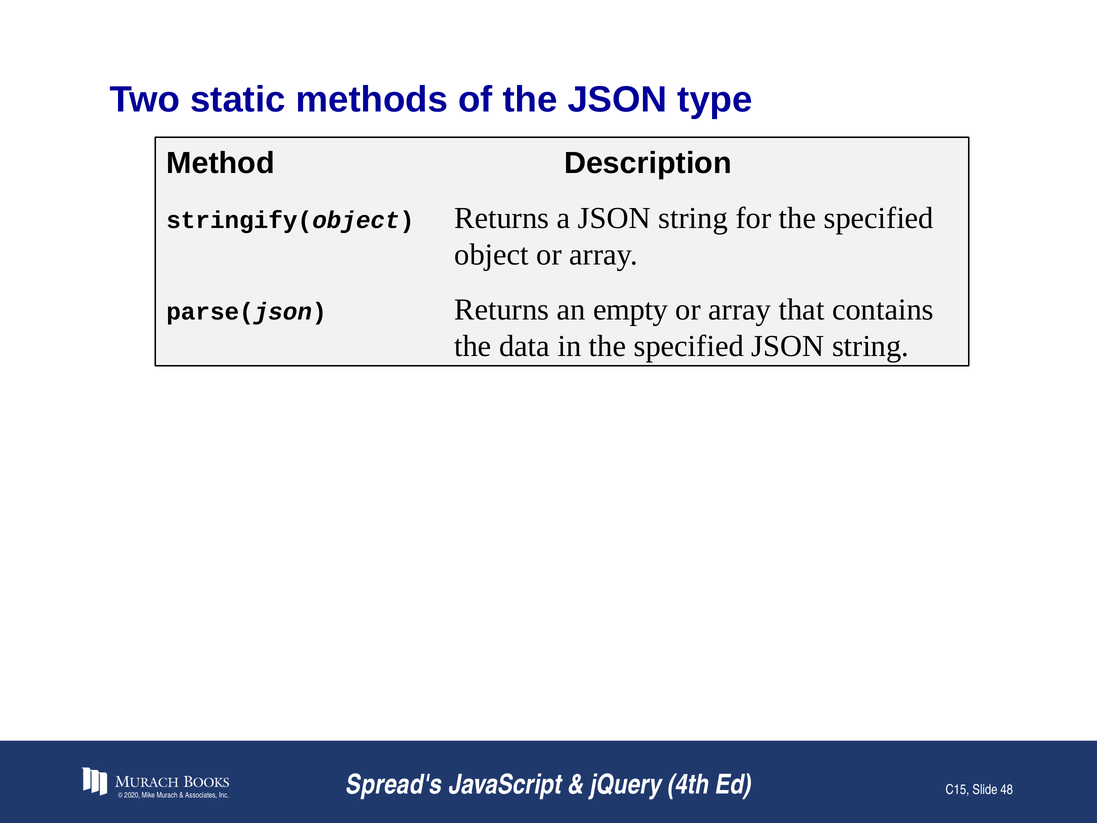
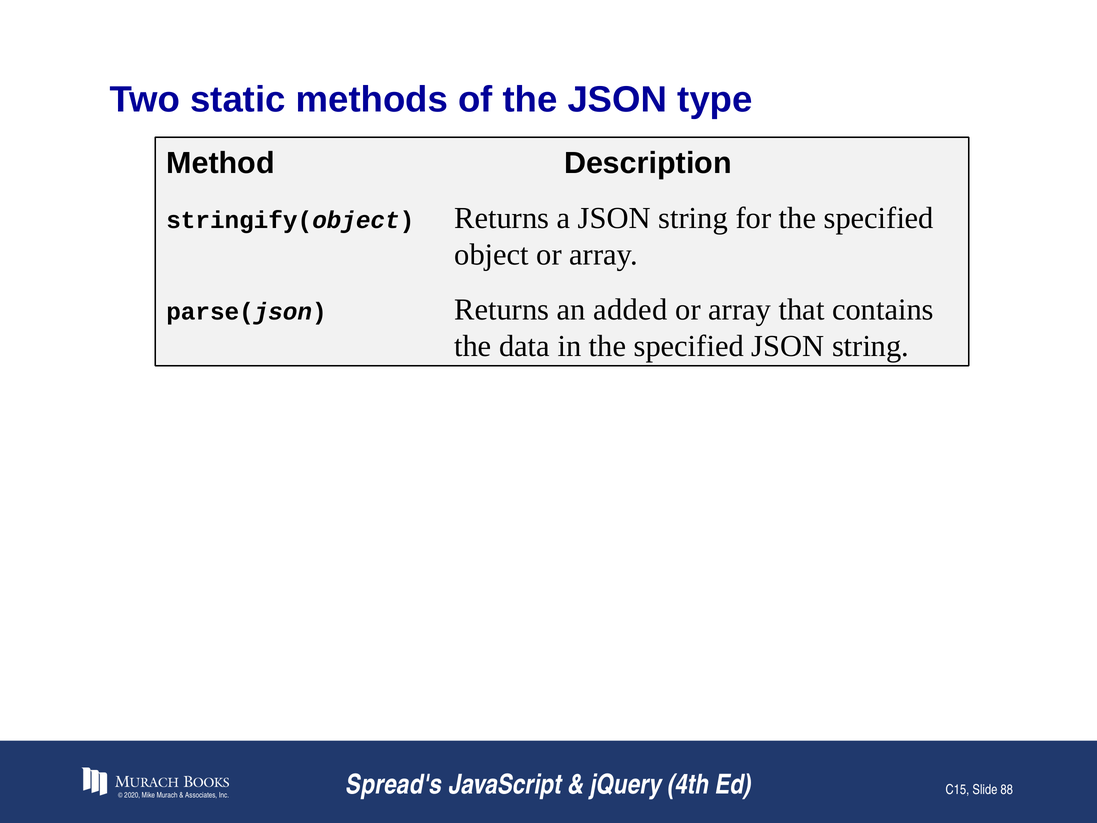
empty: empty -> added
48: 48 -> 88
